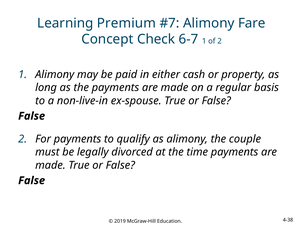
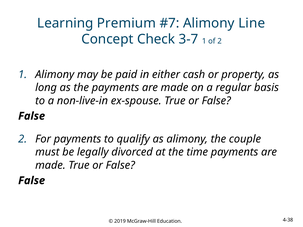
Fare: Fare -> Line
6-7: 6-7 -> 3-7
